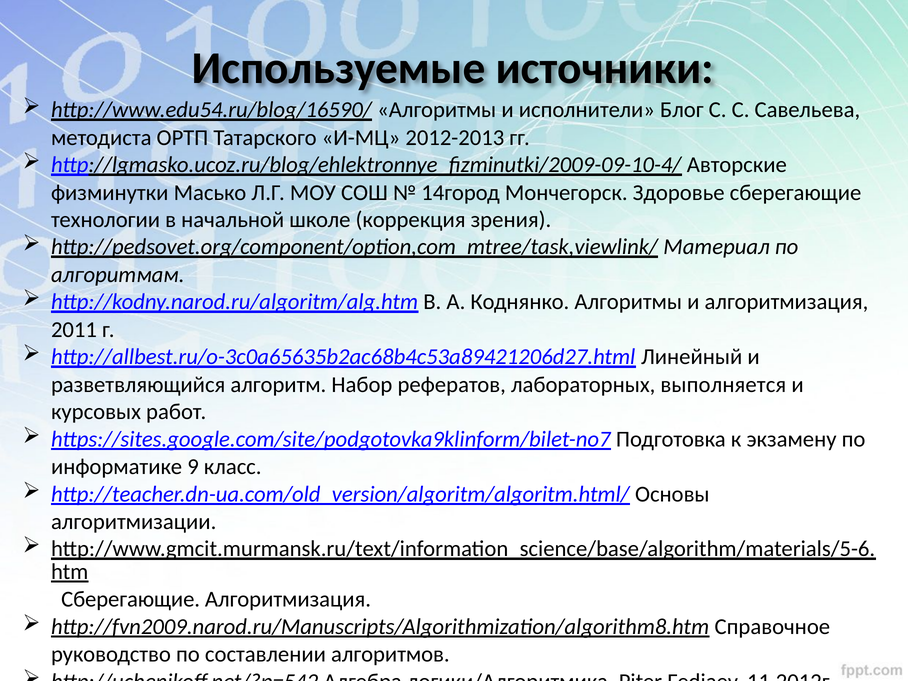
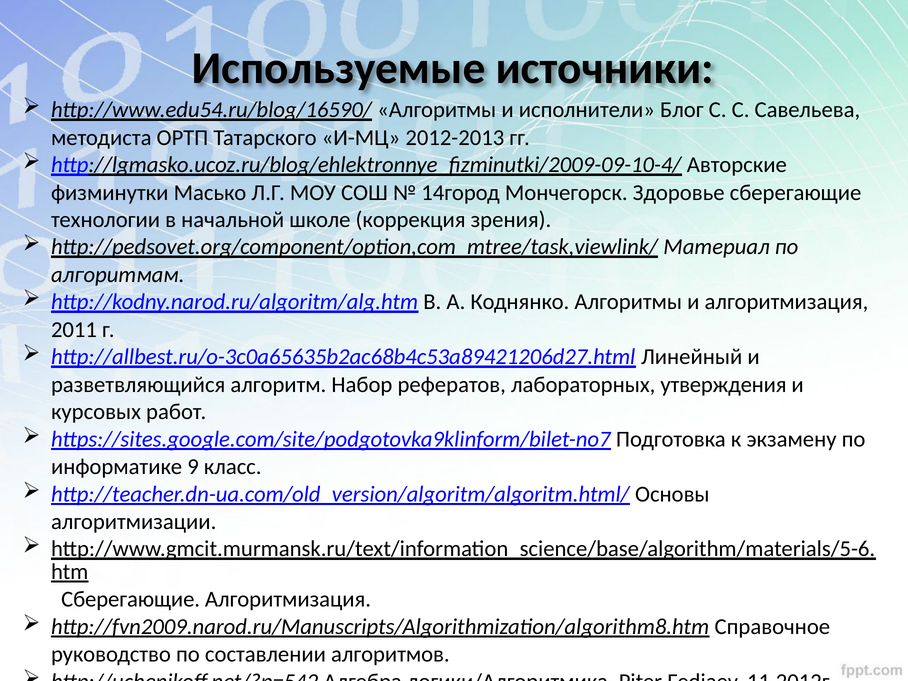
выполняется: выполняется -> утверждения
